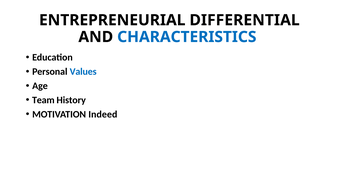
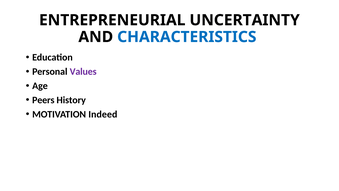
DIFFERENTIAL: DIFFERENTIAL -> UNCERTAINTY
Values colour: blue -> purple
Team: Team -> Peers
